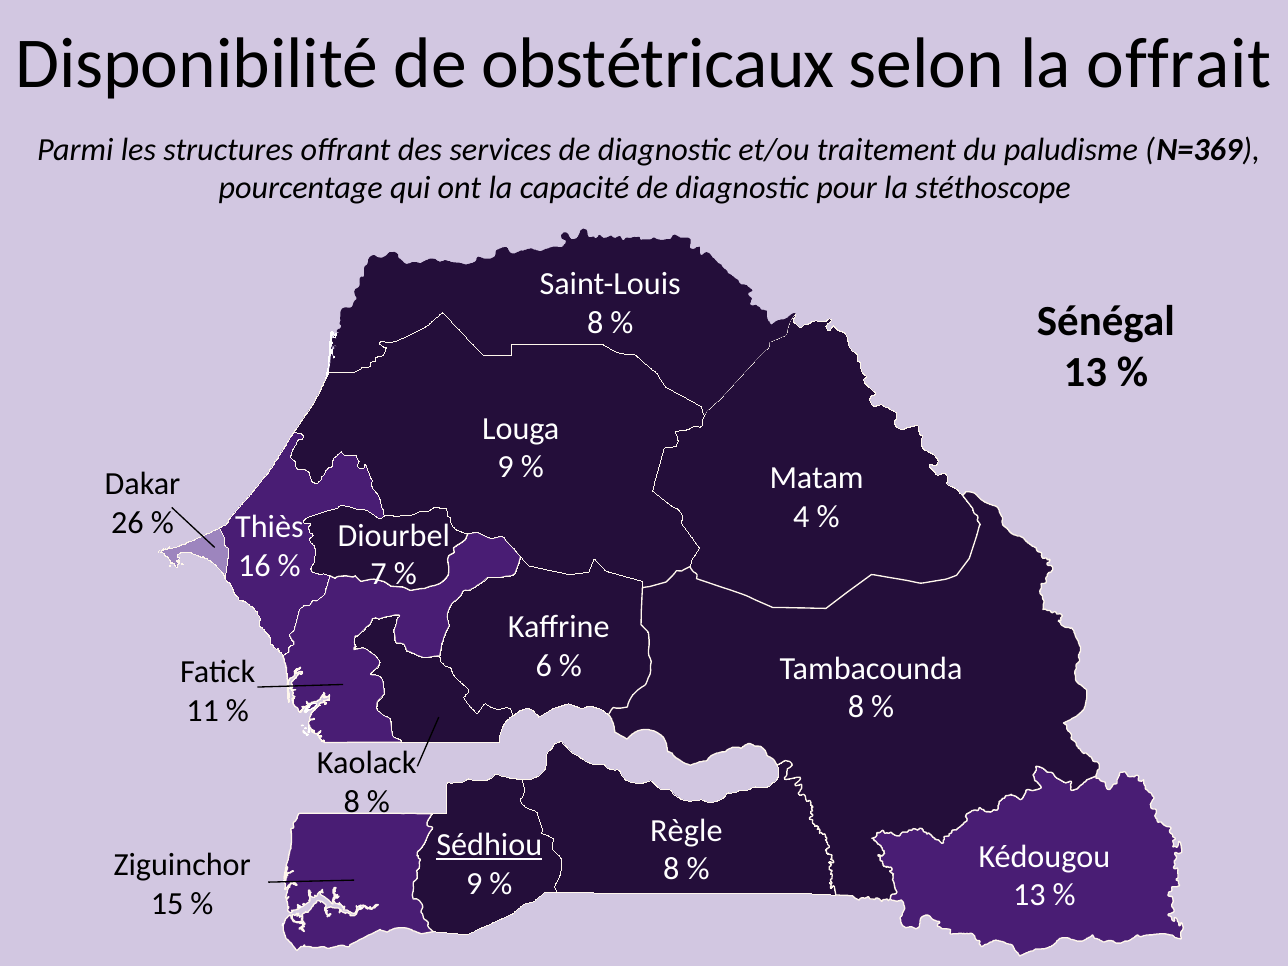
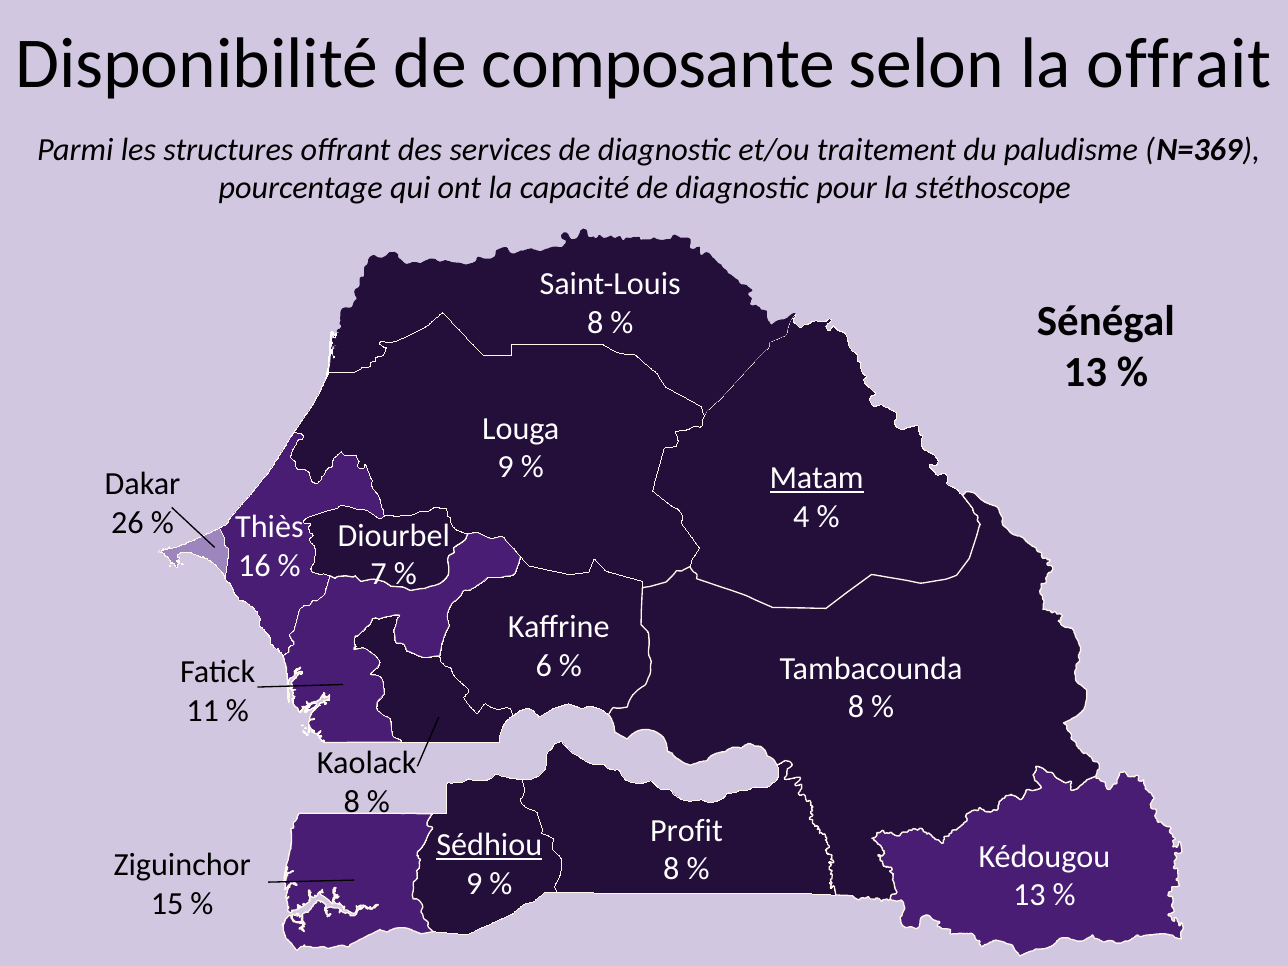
obstétricaux: obstétricaux -> composante
Matam underline: none -> present
Règle: Règle -> Profit
